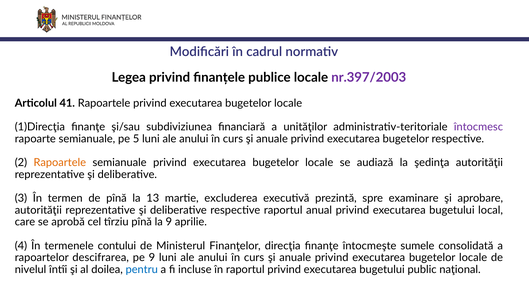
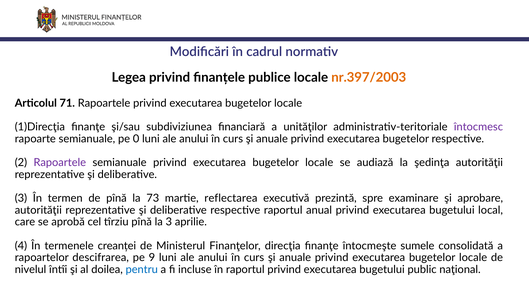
nr.397/2003 colour: purple -> orange
41: 41 -> 71
5: 5 -> 0
Rapoartele at (60, 163) colour: orange -> purple
13: 13 -> 73
excluderea: excluderea -> reflectarea
la 9: 9 -> 3
contului: contului -> creanței
